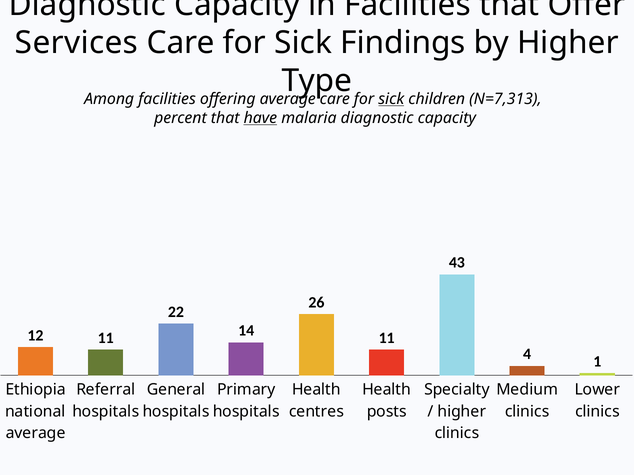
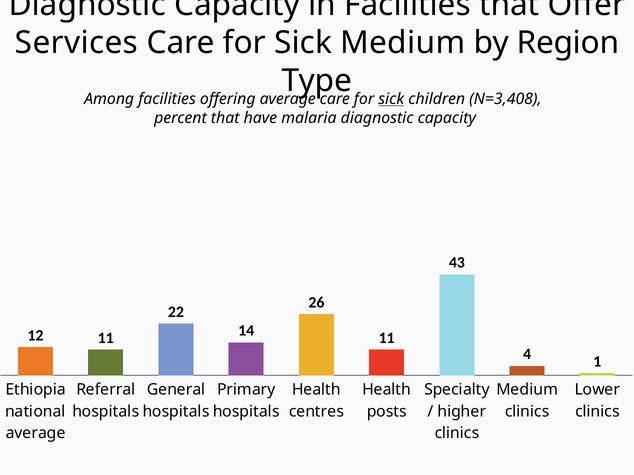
Sick Findings: Findings -> Medium
by Higher: Higher -> Region
N=7,313: N=7,313 -> N=3,408
have underline: present -> none
